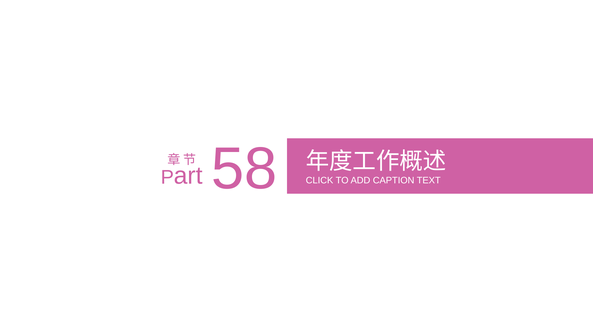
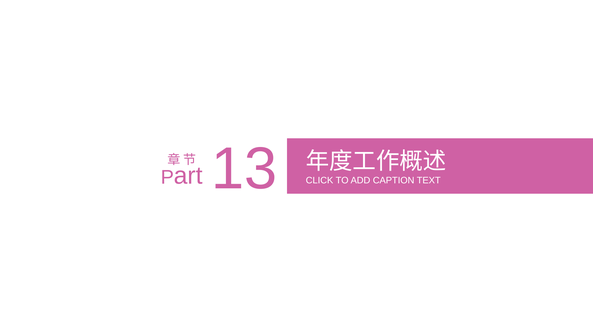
58: 58 -> 13
